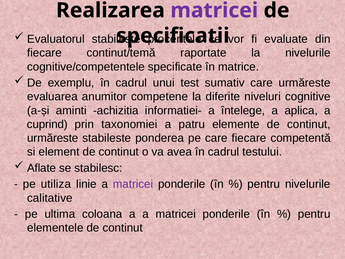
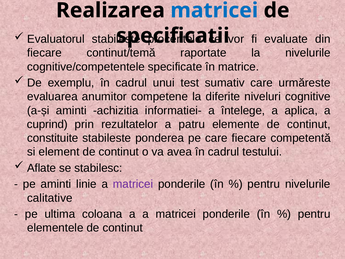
matricei at (214, 10) colour: purple -> blue
taxonomiei: taxonomiei -> rezultatelor
urmăreste at (53, 138): urmăreste -> constituite
pe utiliza: utiliza -> aminti
